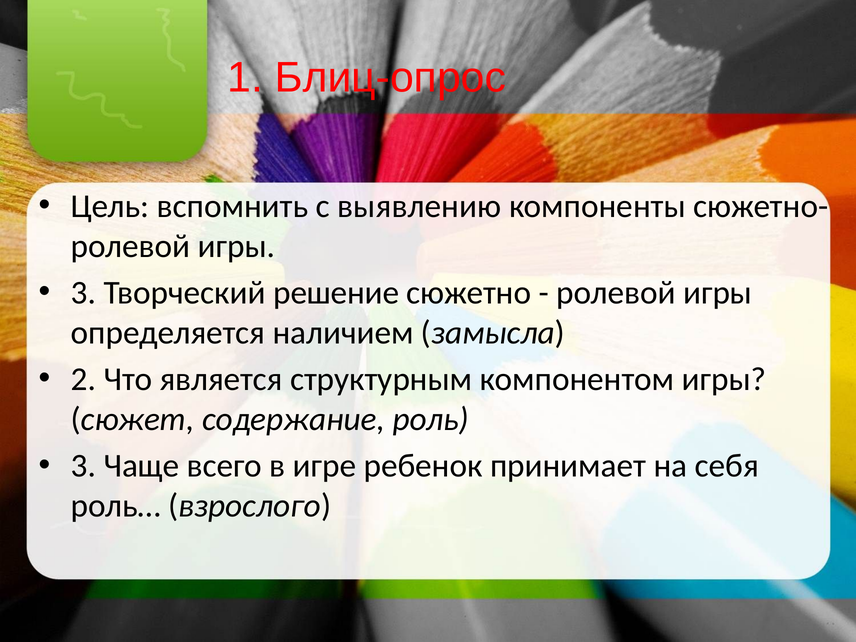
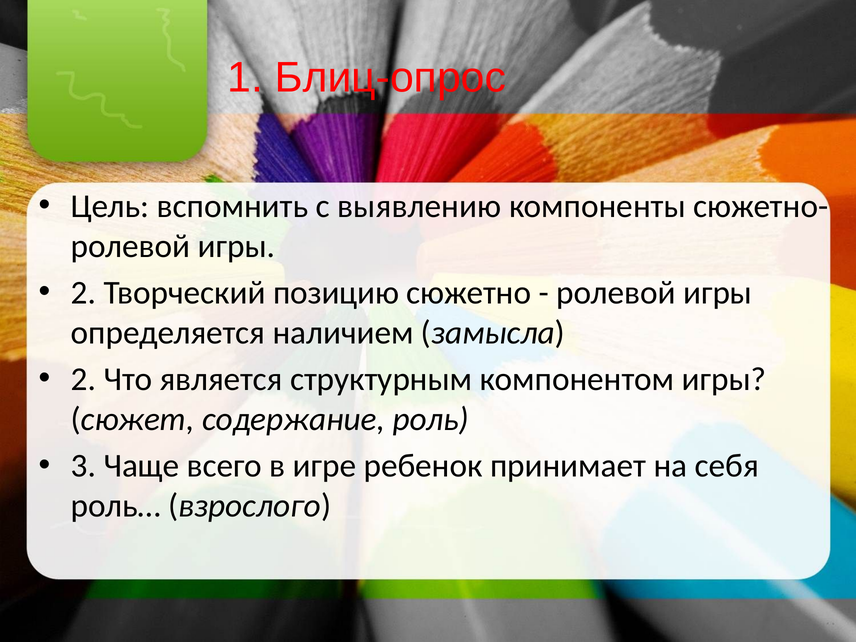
3 at (84, 293): 3 -> 2
решение: решение -> позицию
